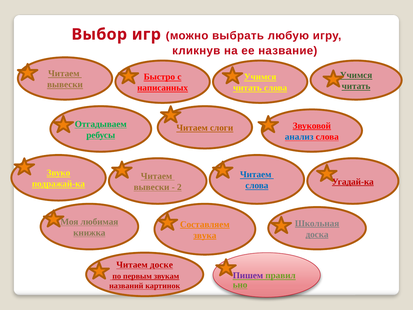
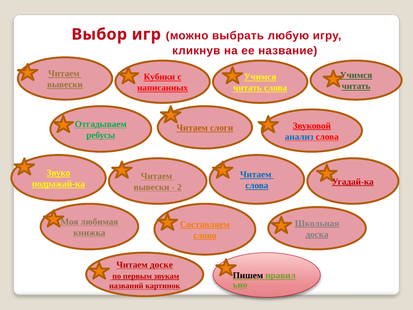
Быстро: Быстро -> Кубики
звука: звука -> слово
Пишем colour: purple -> black
